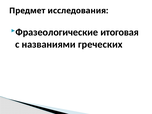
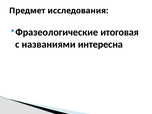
греческих: греческих -> интересна
